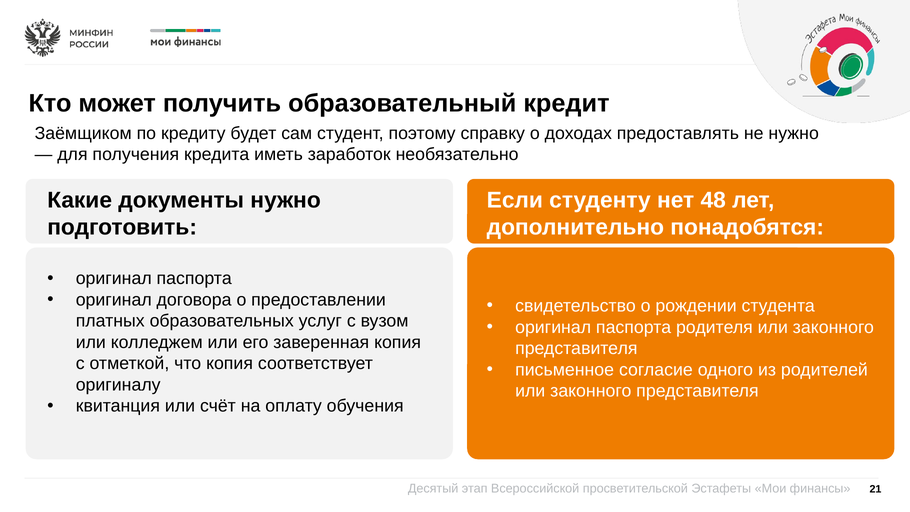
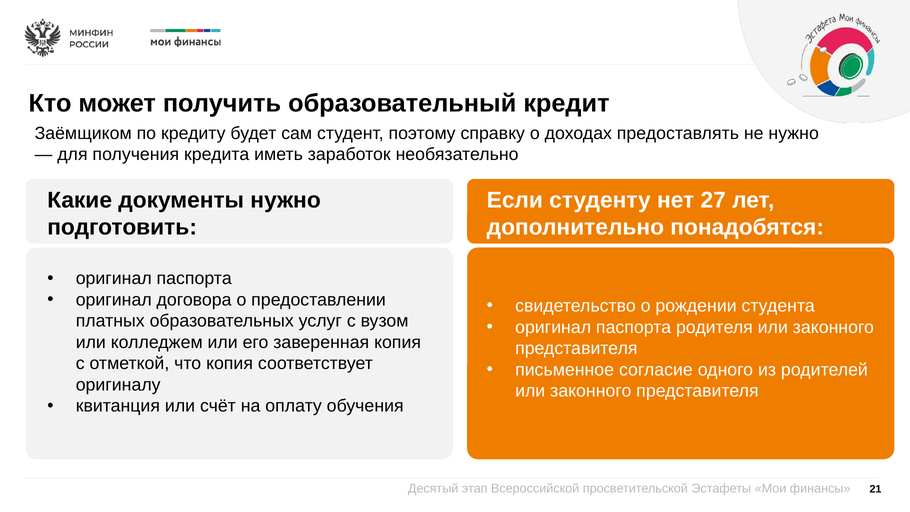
48: 48 -> 27
